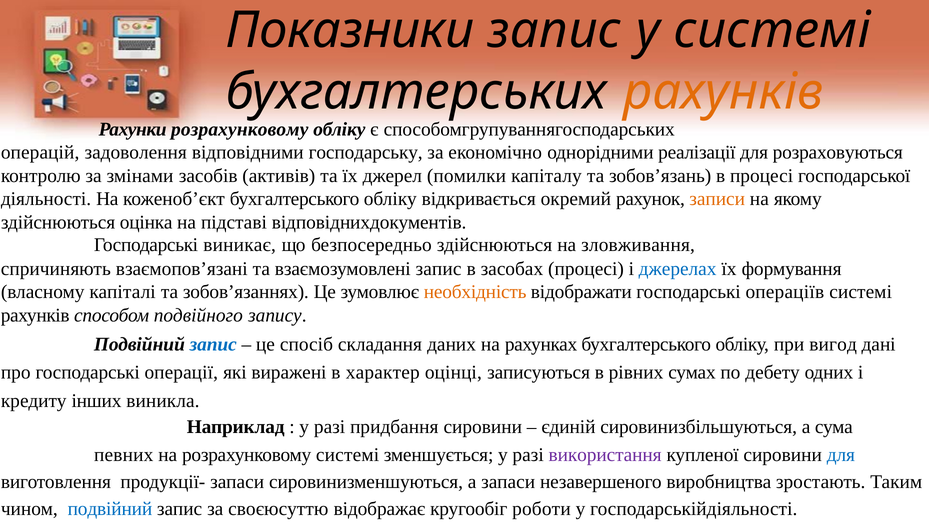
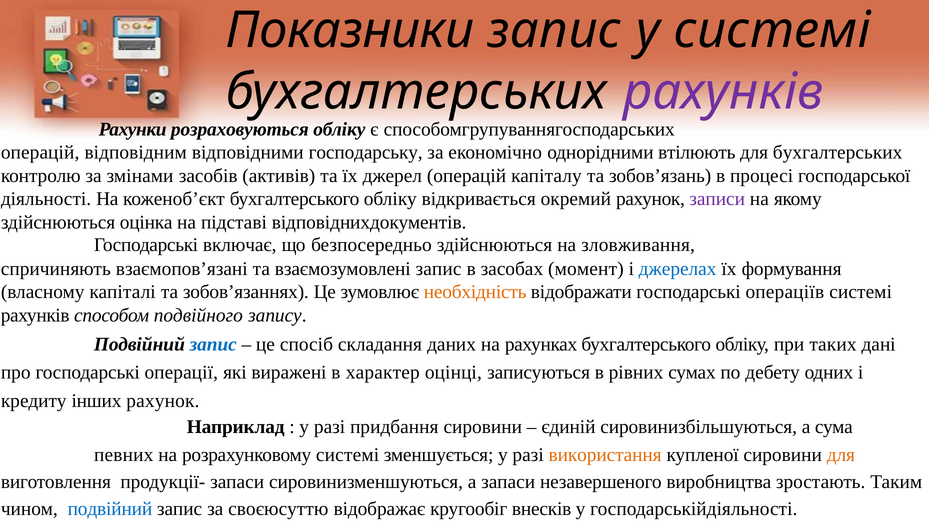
рахунків at (724, 92) colour: orange -> purple
Рахунки розрахунковому: розрахунковому -> розраховуються
задоволення: задоволення -> відповідним
реалізації: реалізації -> втілюють
для розраховуються: розраховуються -> бухгалтерських
джерел помилки: помилки -> операцій
записи colour: orange -> purple
виникає: виникає -> включає
засобах процесі: процесі -> момент
вигод: вигод -> таких
інших виникла: виникла -> рахунок
використання colour: purple -> orange
для at (841, 455) colour: blue -> orange
роботи: роботи -> внесків
